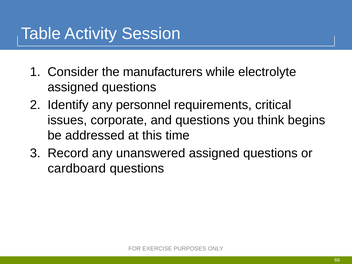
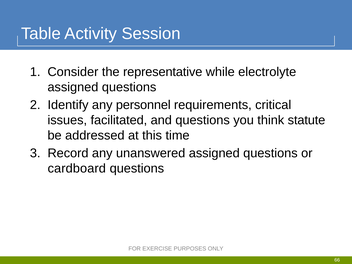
manufacturers: manufacturers -> representative
corporate: corporate -> facilitated
begins: begins -> statute
